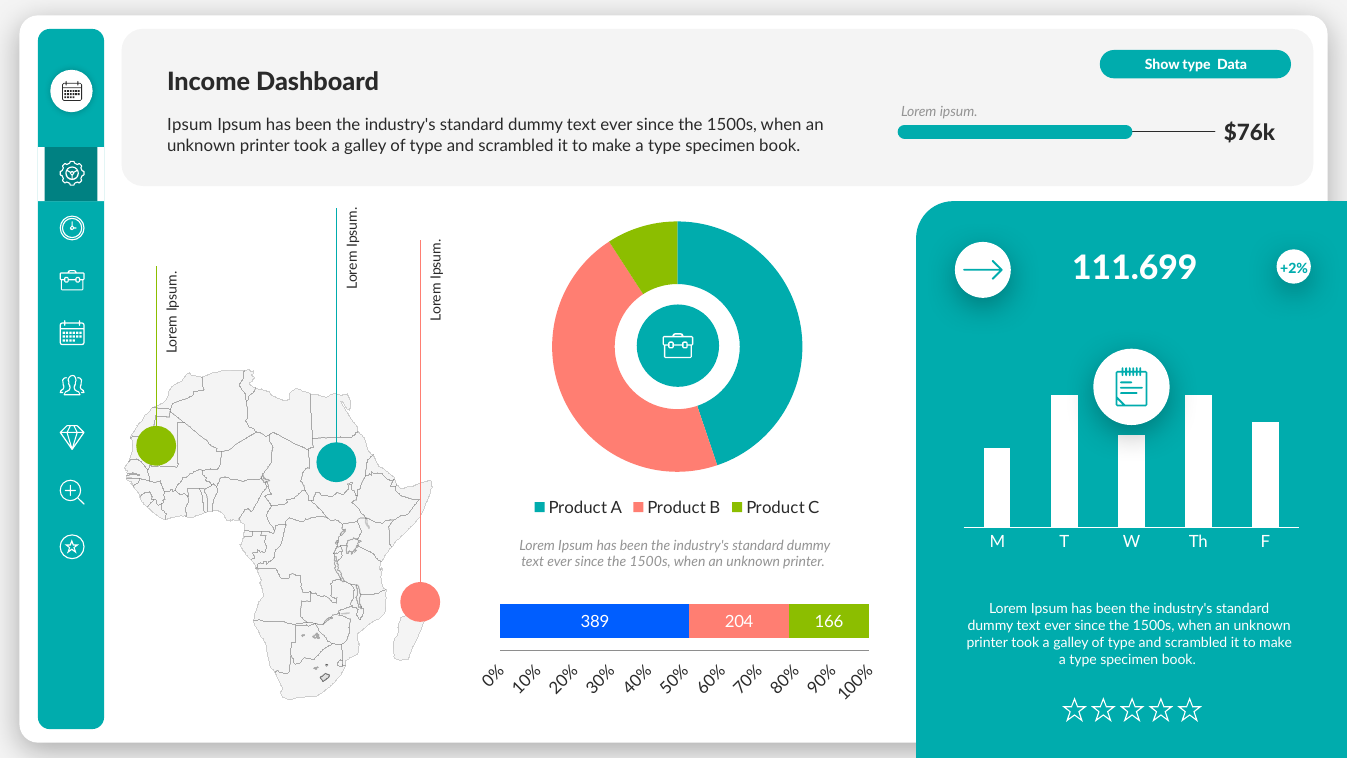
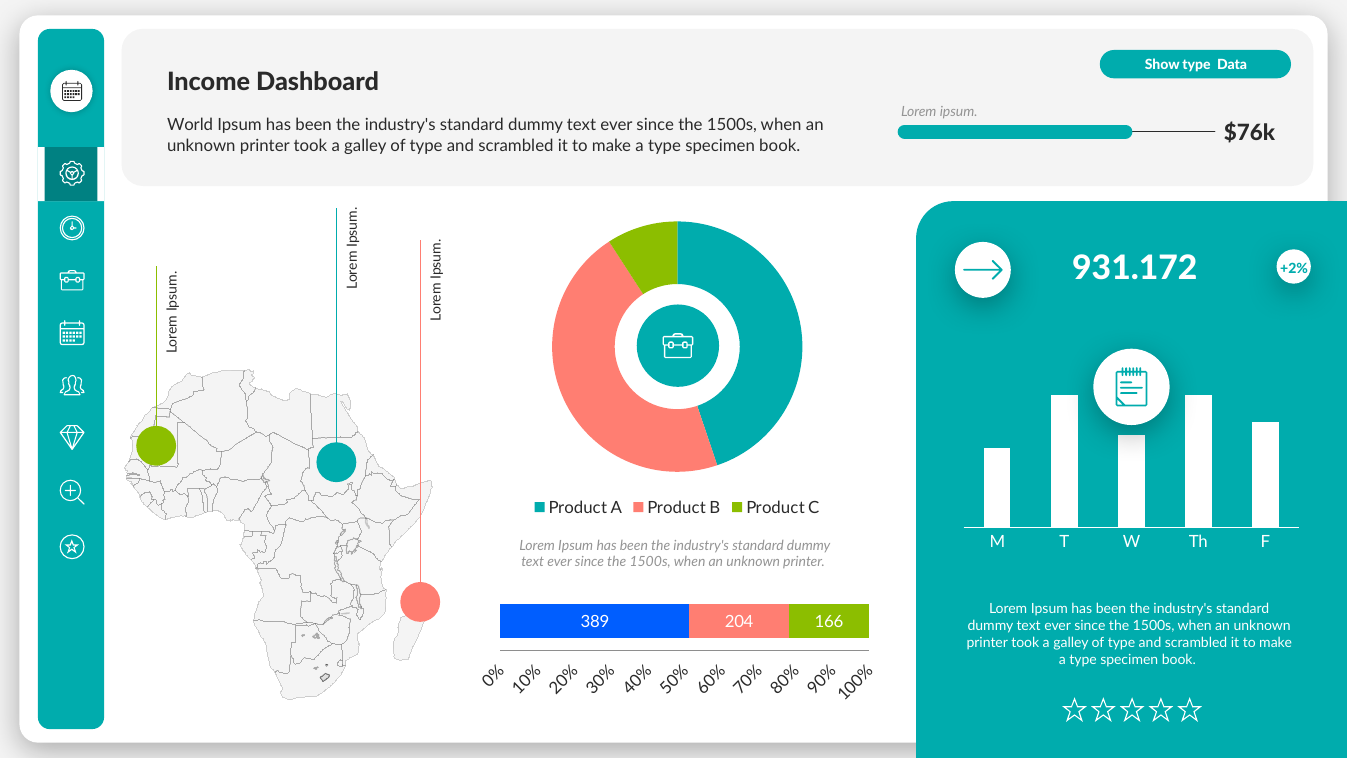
Ipsum at (190, 125): Ipsum -> World
111.699: 111.699 -> 931.172
